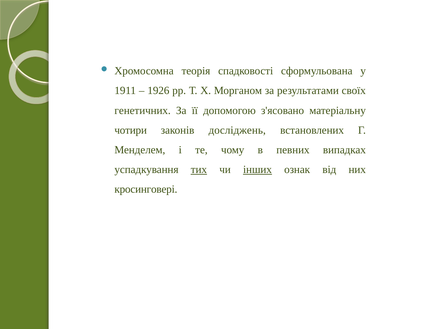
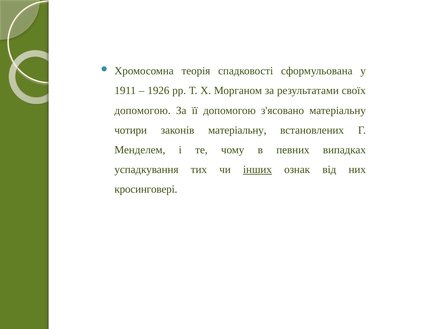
генетичних at (143, 110): генетичних -> допомогою
законів досліджень: досліджень -> матеріальну
тих underline: present -> none
